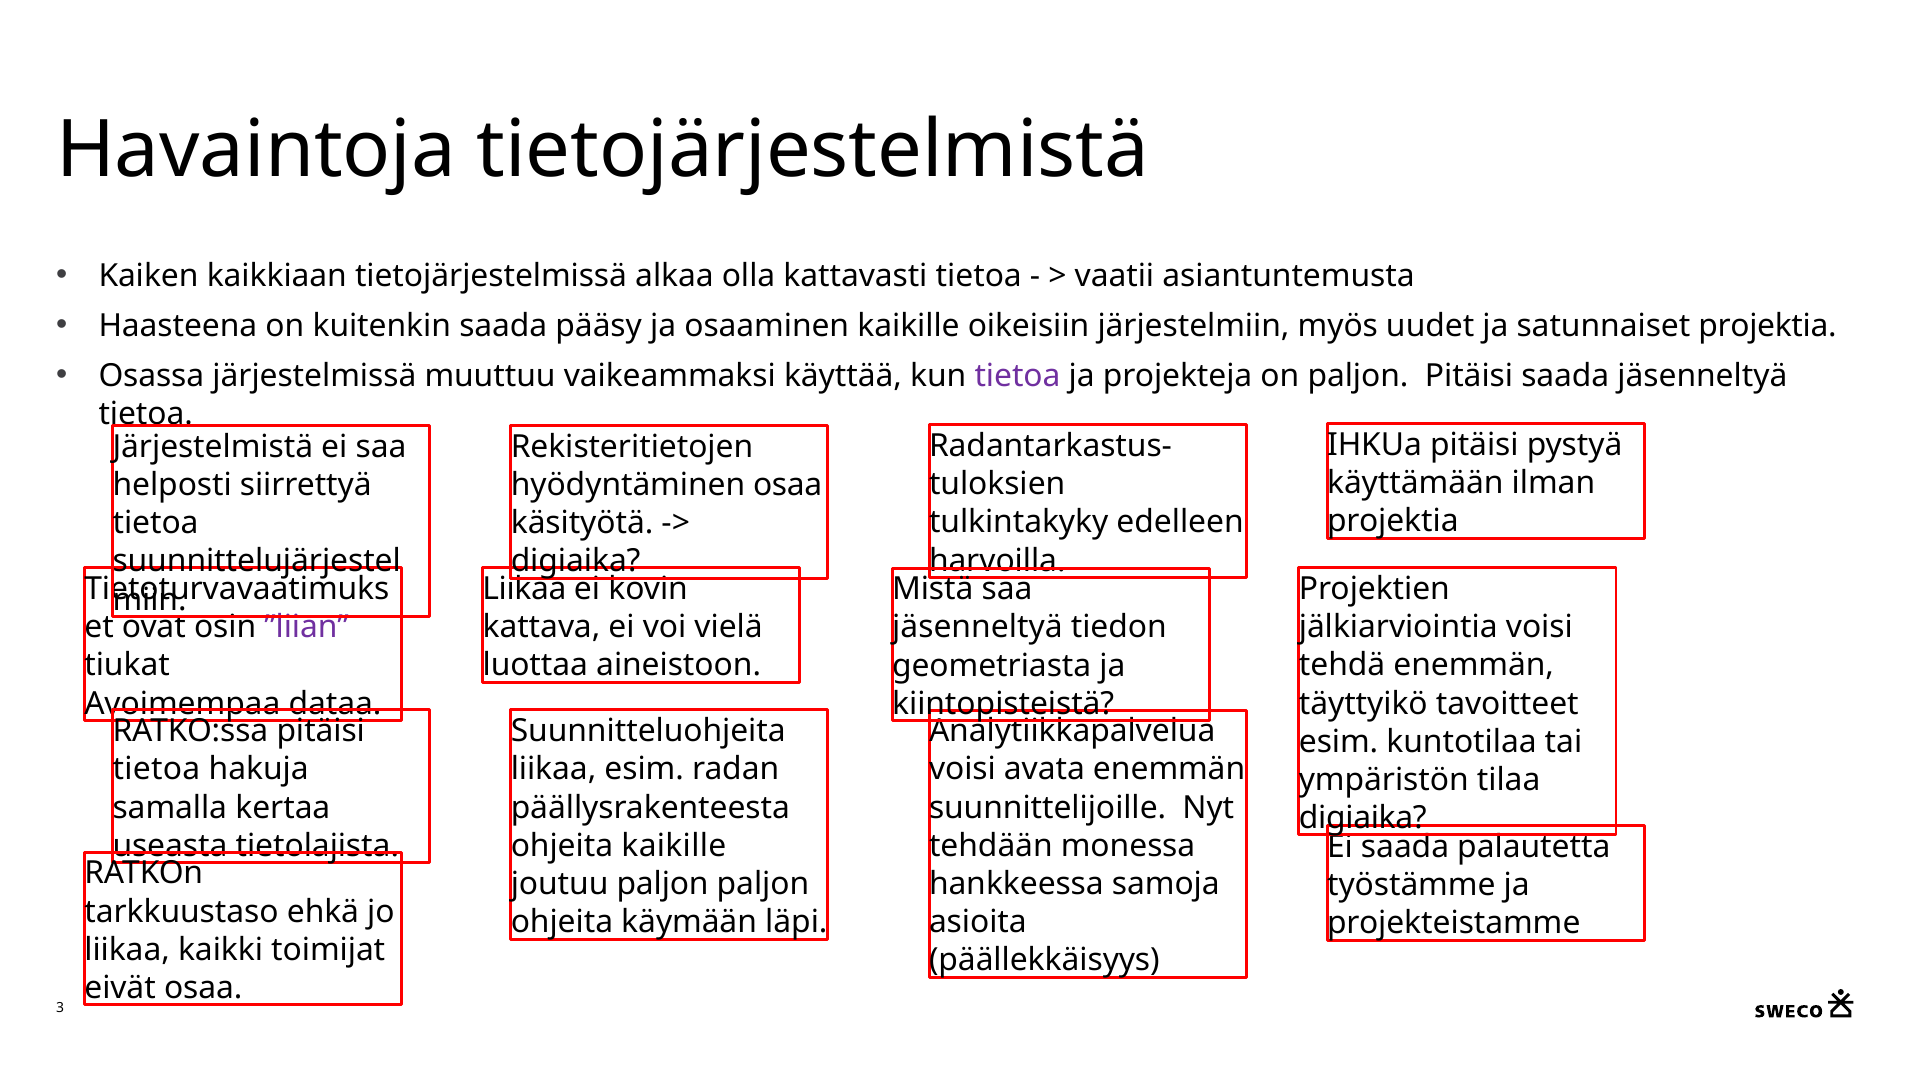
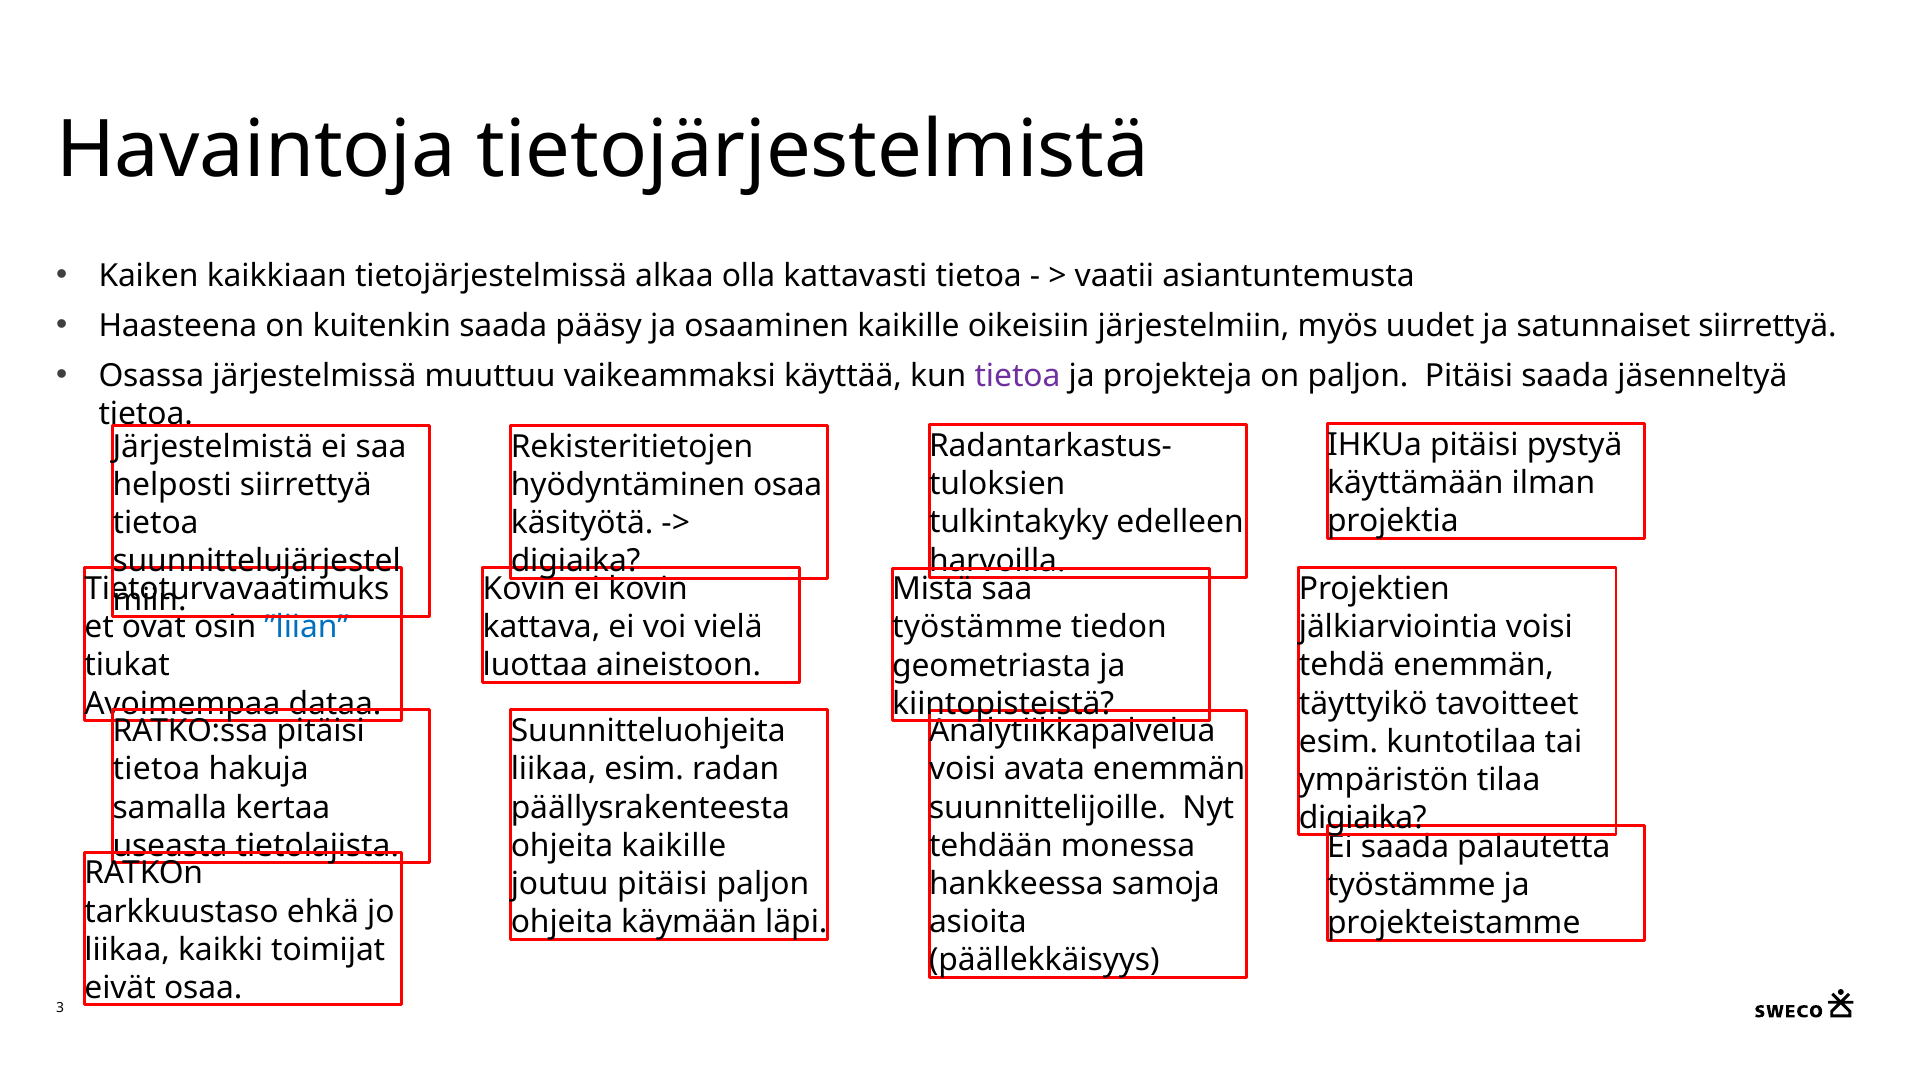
satunnaiset projektia: projektia -> siirrettyä
Liikaa at (524, 589): Liikaa -> Kovin
”liian colour: purple -> blue
jäsenneltyä at (977, 628): jäsenneltyä -> työstämme
joutuu paljon: paljon -> pitäisi
